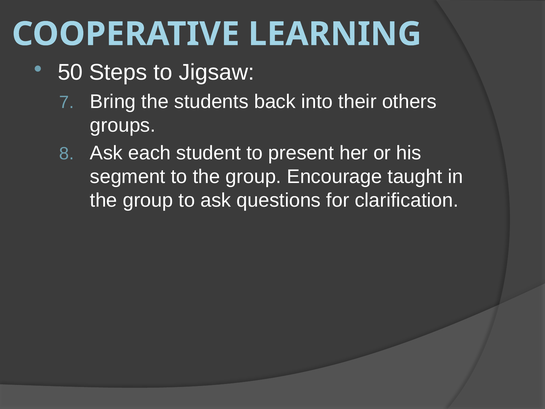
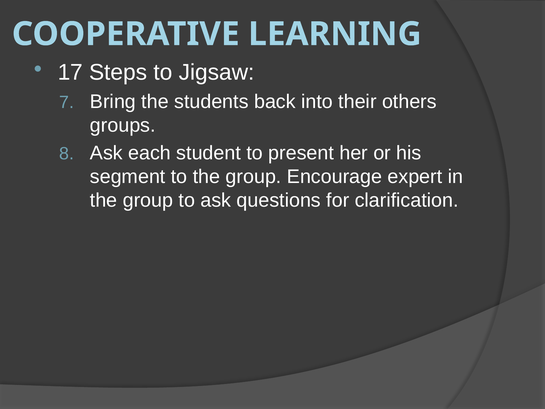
50: 50 -> 17
taught: taught -> expert
